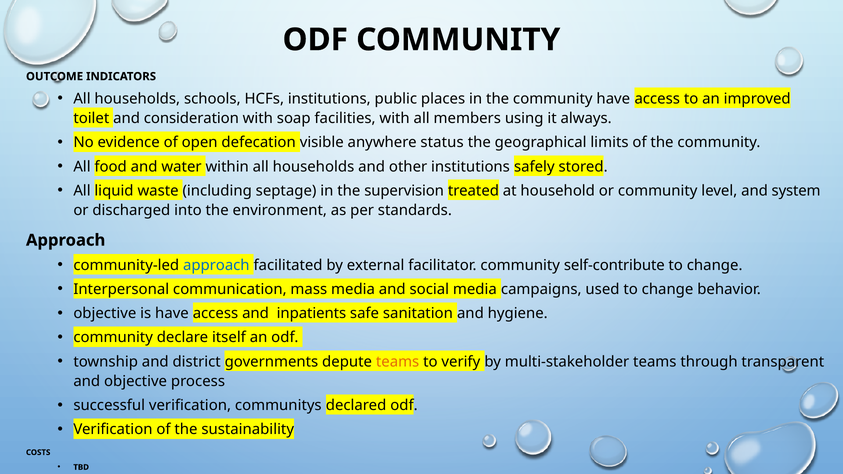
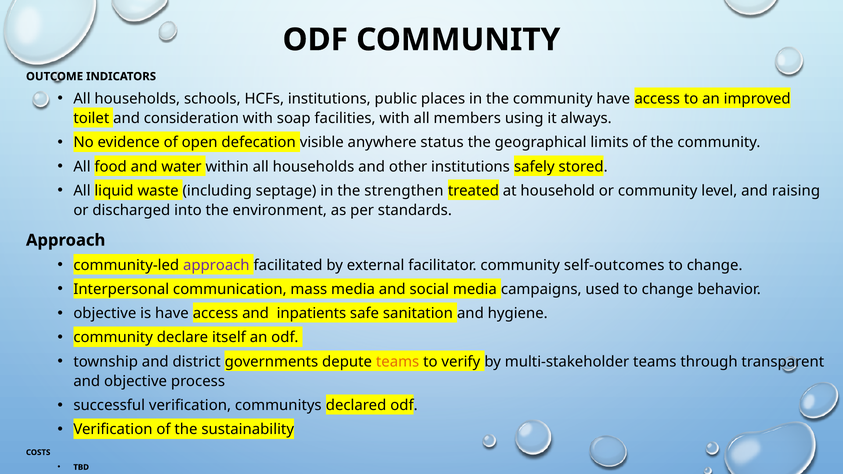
supervision: supervision -> strengthen
system: system -> raising
approach at (216, 265) colour: blue -> purple
self-contribute: self-contribute -> self-outcomes
